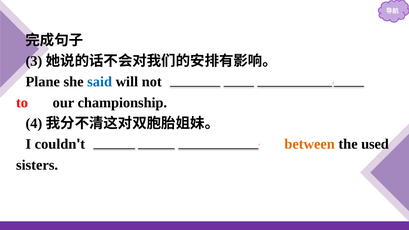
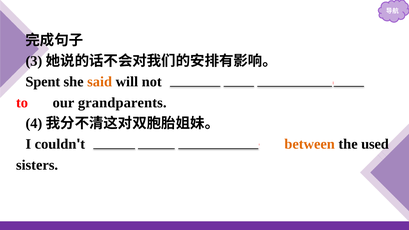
Plane: Plane -> Spent
said colour: blue -> orange
championship: championship -> grandparents
